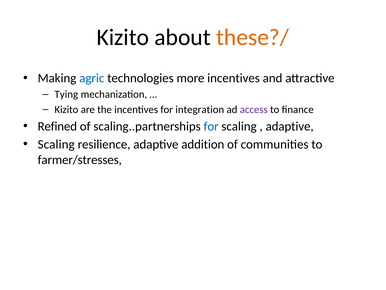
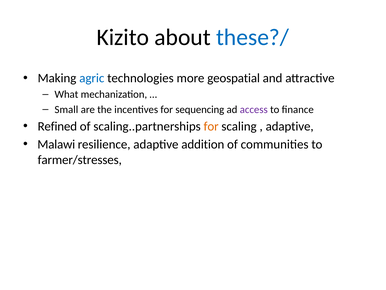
these?/ colour: orange -> blue
more incentives: incentives -> geospatial
Tying: Tying -> What
Kizito at (66, 109): Kizito -> Small
integration: integration -> sequencing
for at (211, 126) colour: blue -> orange
Scaling at (56, 144): Scaling -> Malawi
